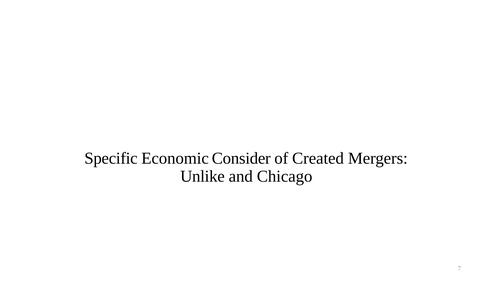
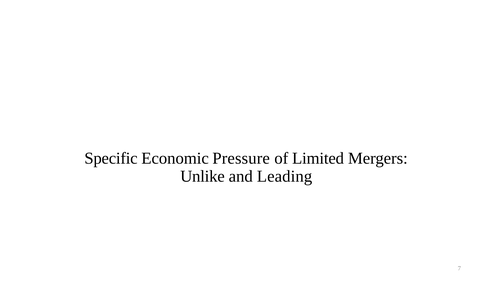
Consider: Consider -> Pressure
Created: Created -> Limited
Chicago: Chicago -> Leading
